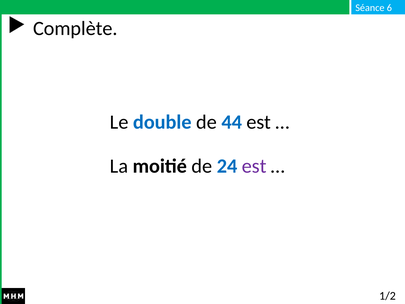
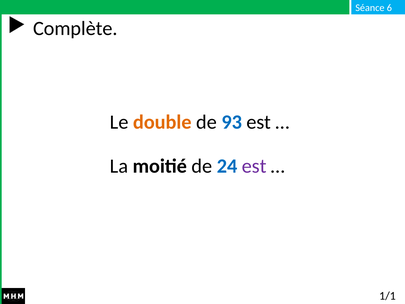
double colour: blue -> orange
44: 44 -> 93
1/2: 1/2 -> 1/1
